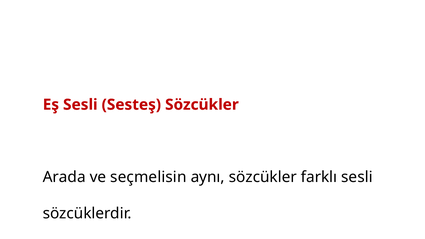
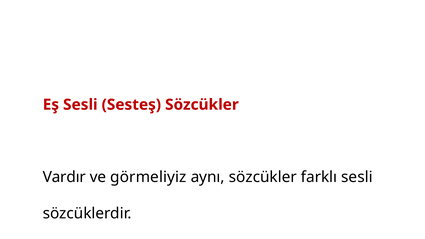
Arada: Arada -> Vardır
seçmelisin: seçmelisin -> görmeliyiz
